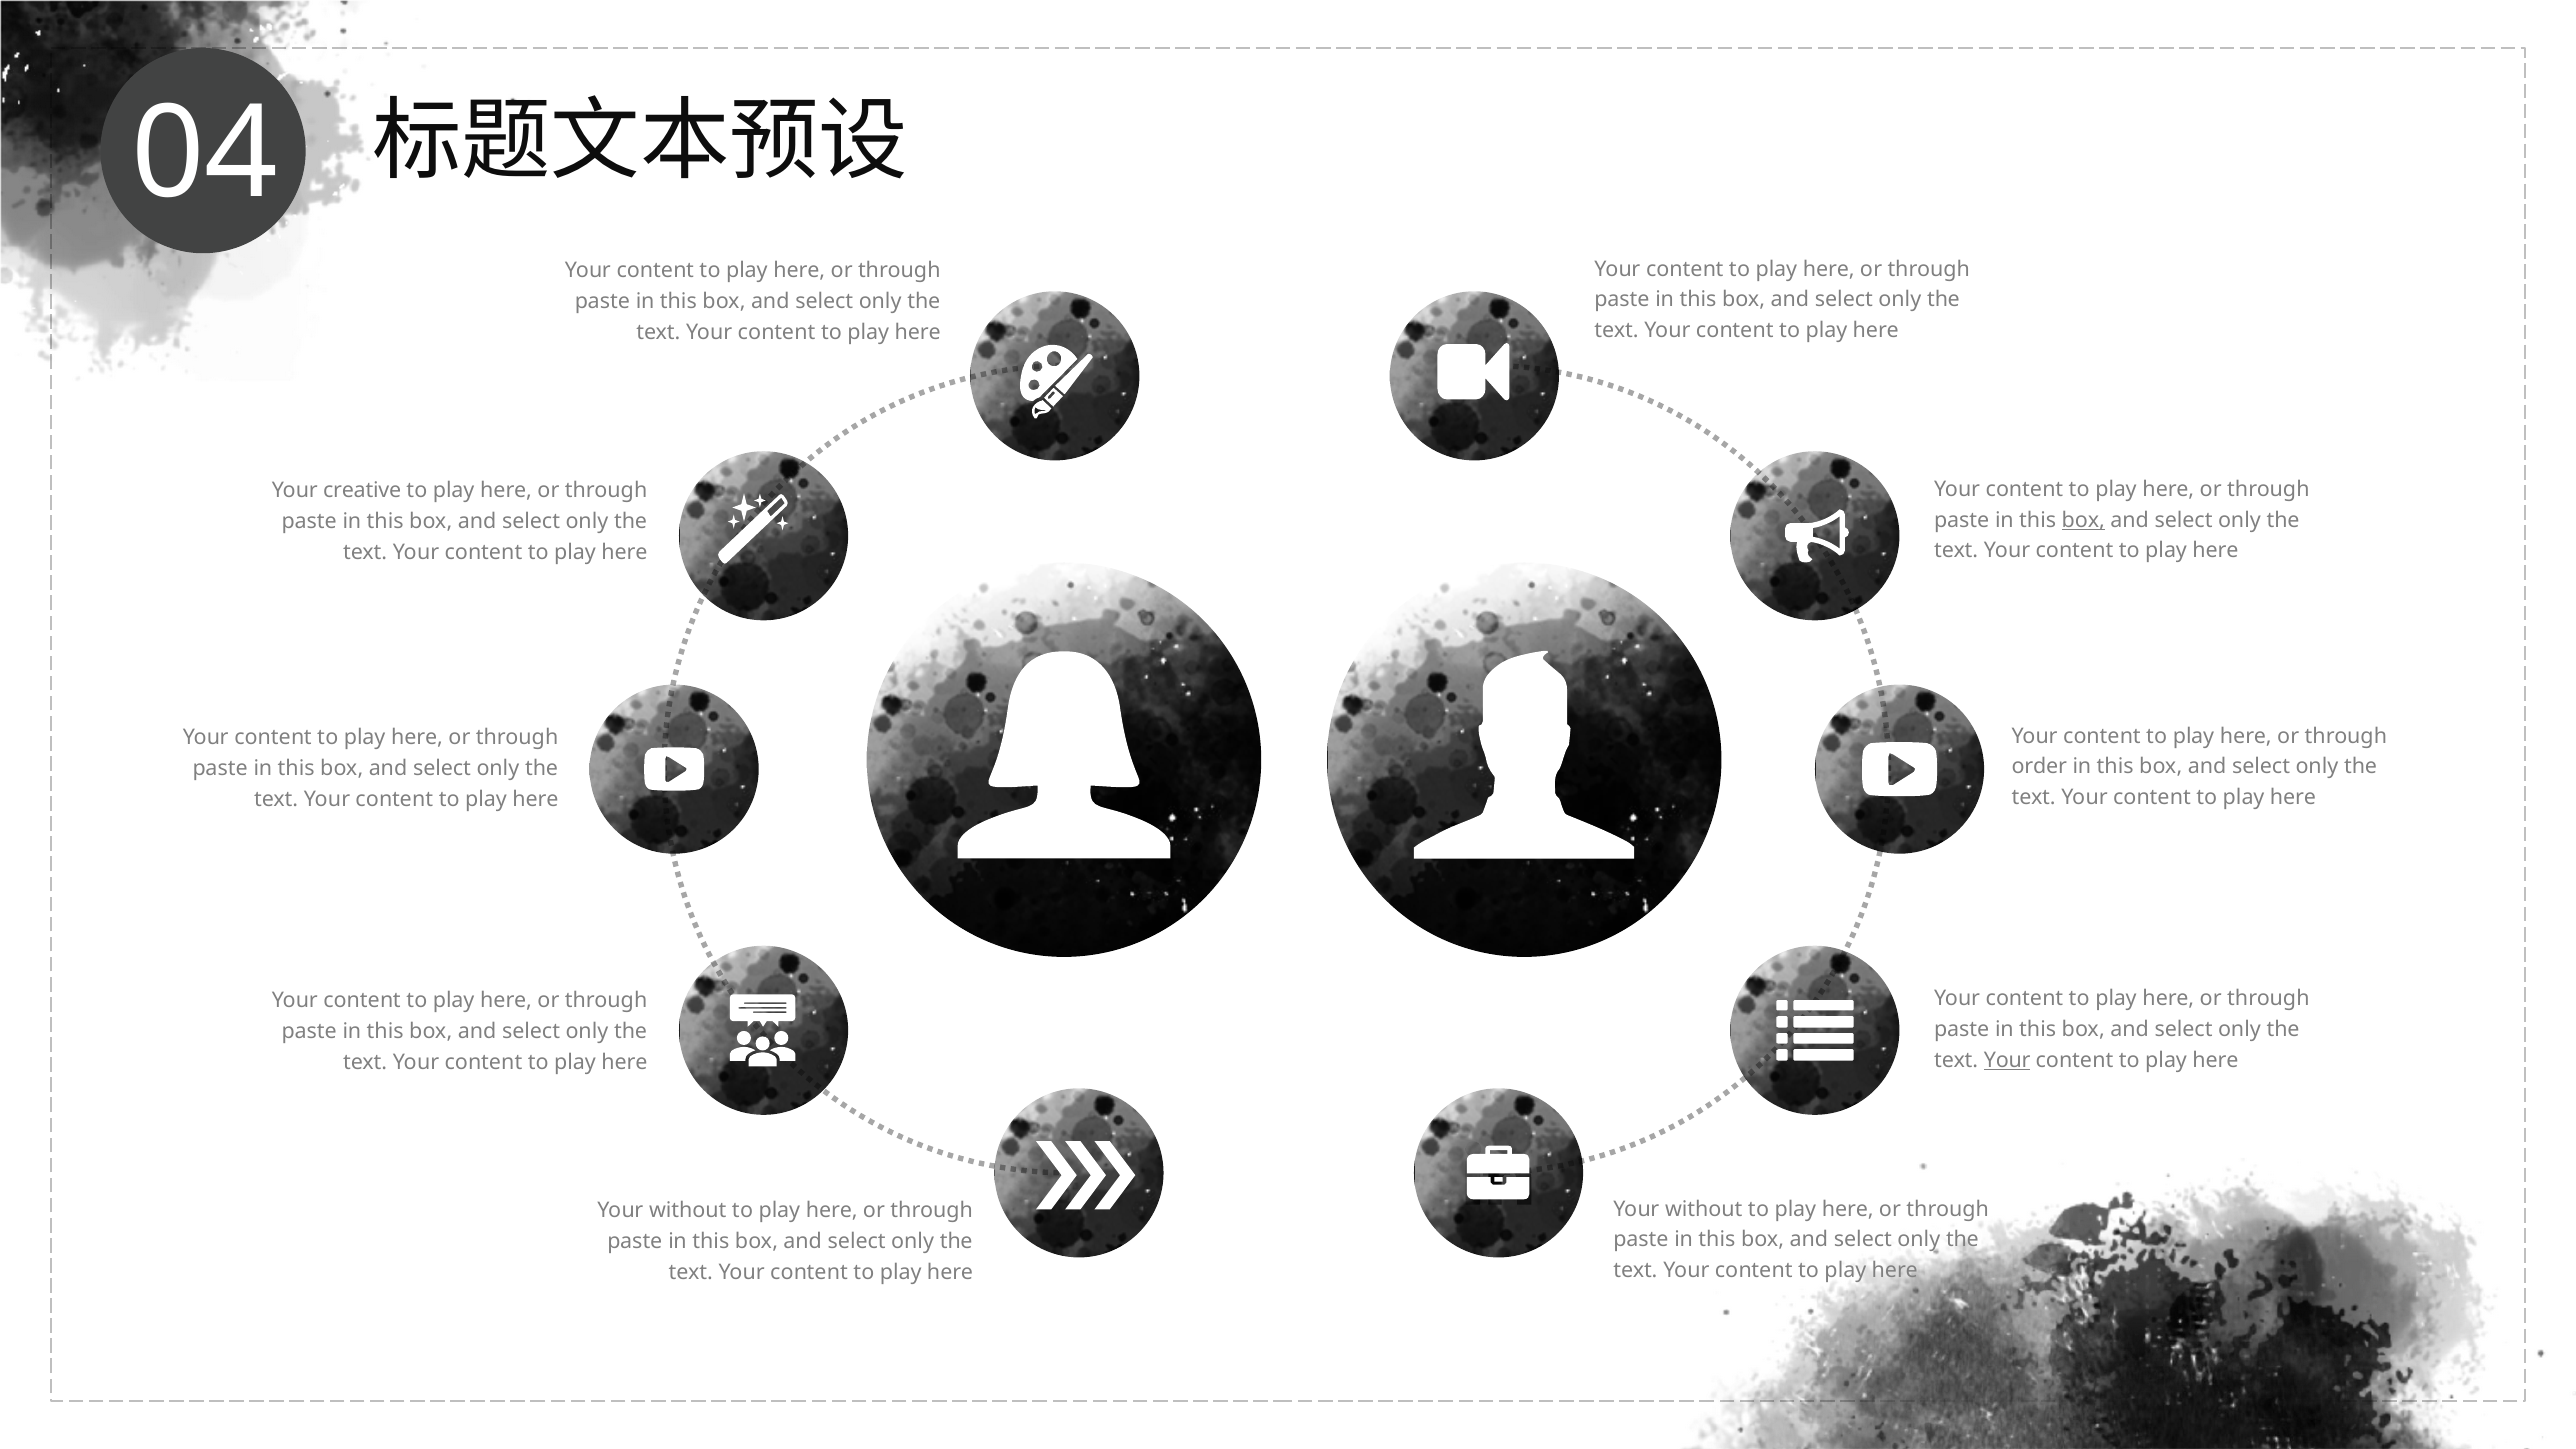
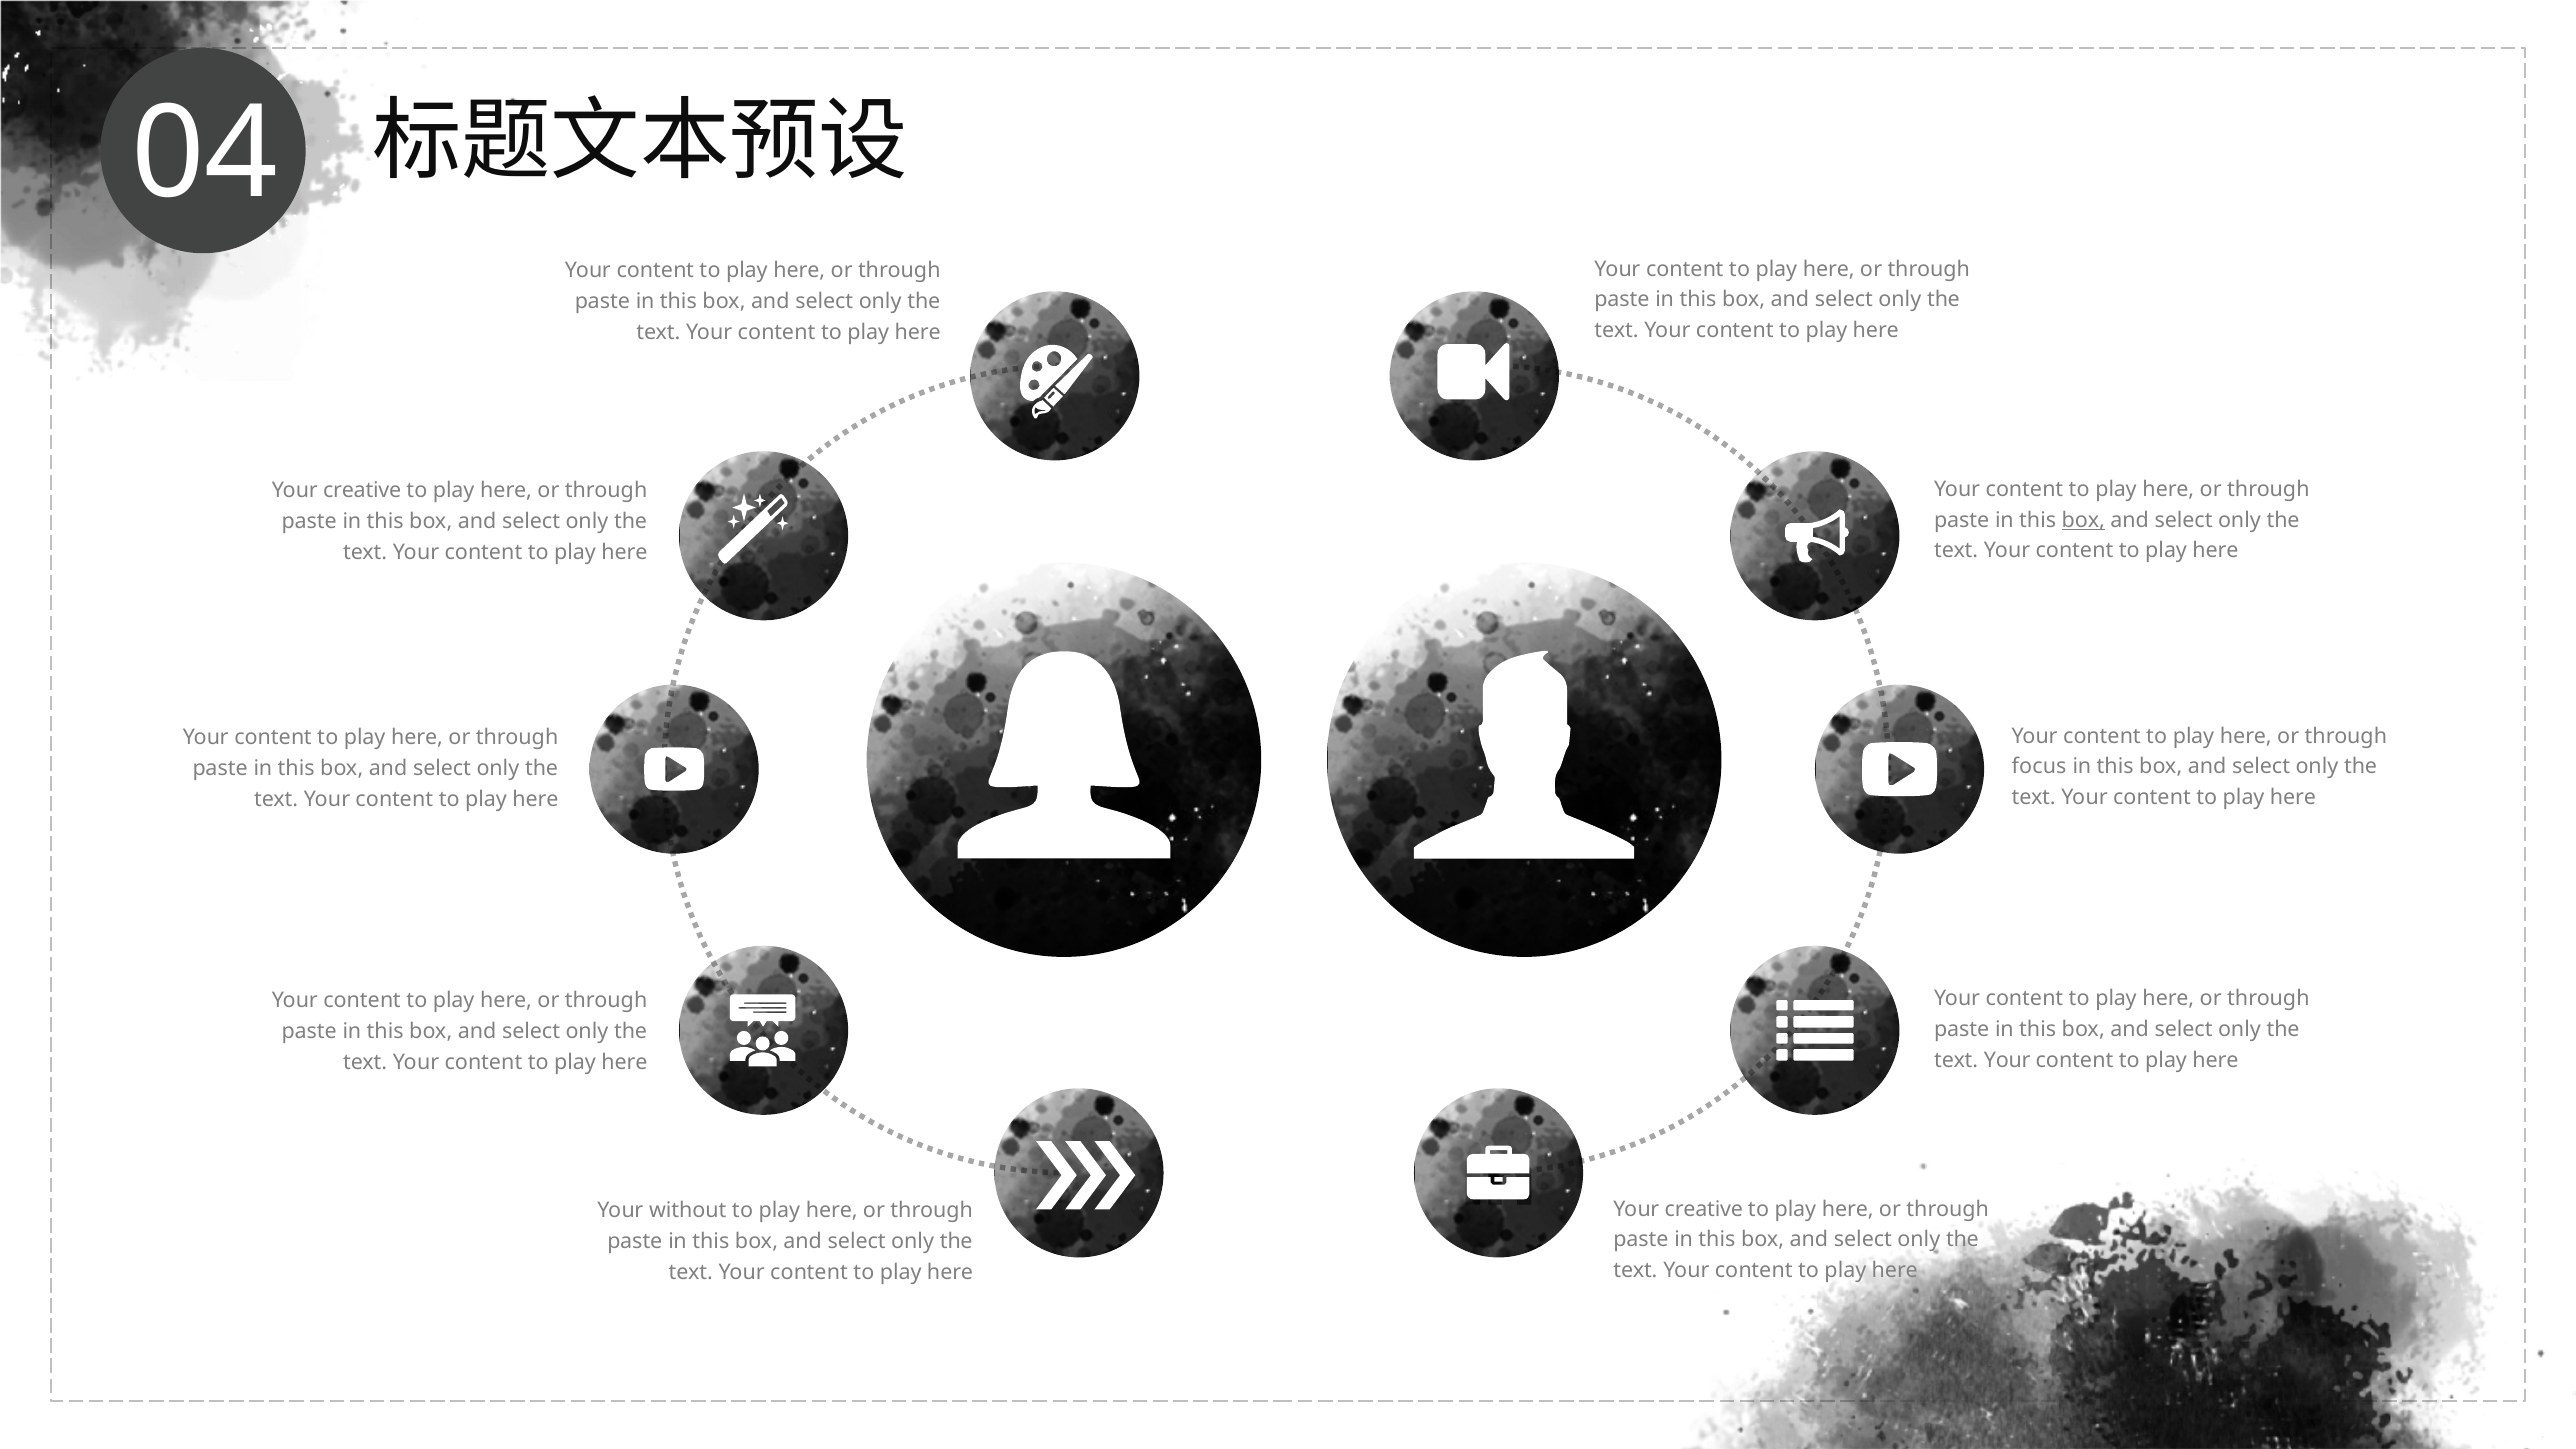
order: order -> focus
Your at (2007, 1061) underline: present -> none
without at (1704, 1209): without -> creative
